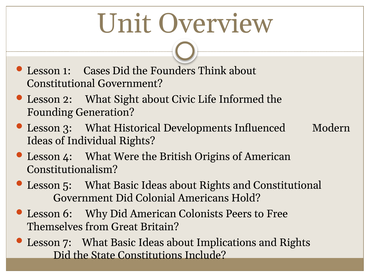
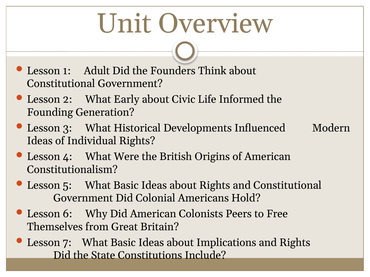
Cases: Cases -> Adult
Sight: Sight -> Early
